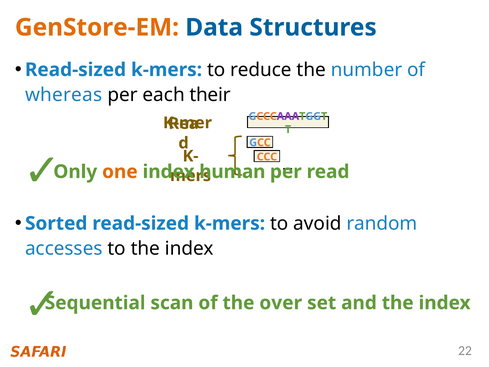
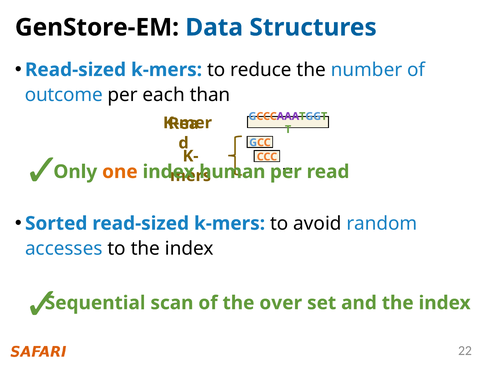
GenStore-EM colour: orange -> black
whereas: whereas -> outcome
their: their -> than
